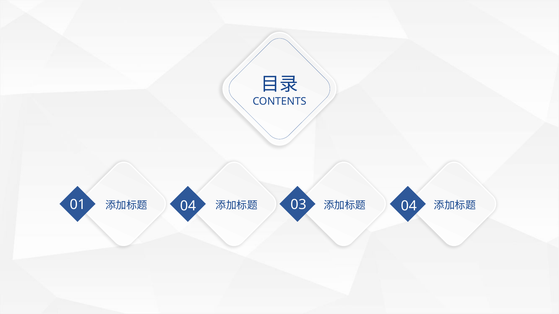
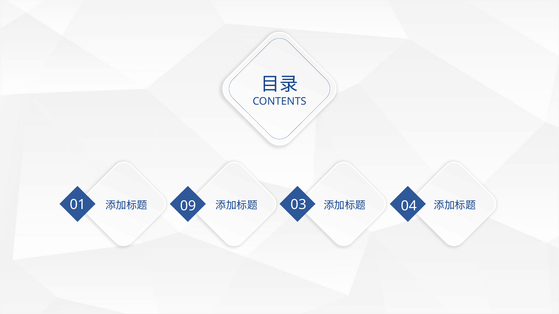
01 04: 04 -> 09
